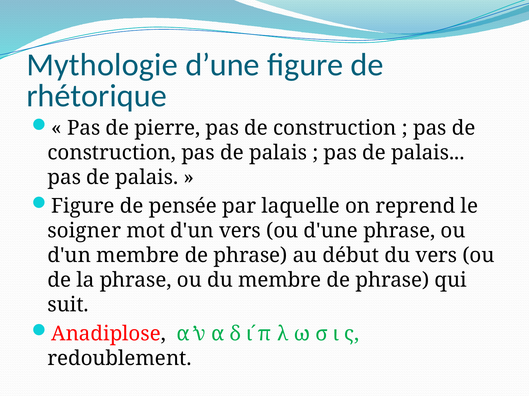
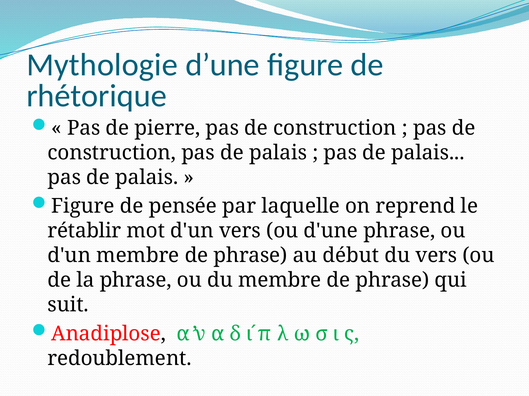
soigner: soigner -> rétablir
